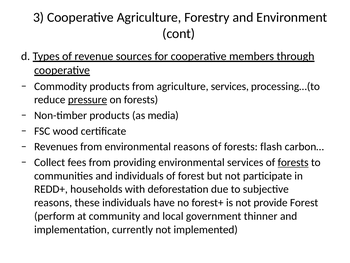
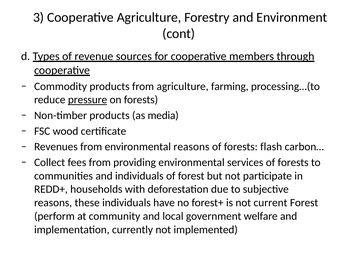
agriculture services: services -> farming
forests at (293, 162) underline: present -> none
provide: provide -> current
thinner: thinner -> welfare
